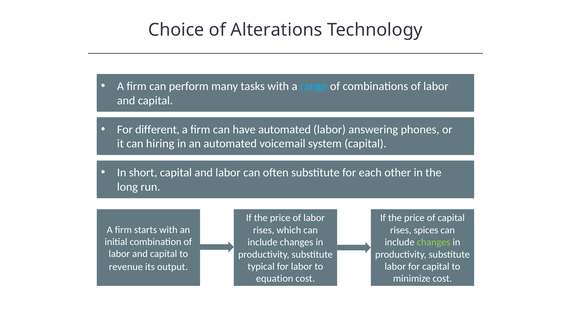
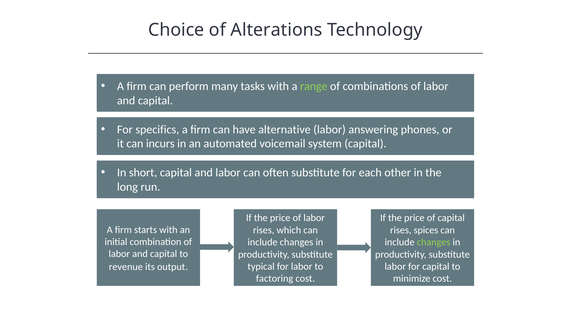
range colour: light blue -> light green
different: different -> specifics
have automated: automated -> alternative
hiring: hiring -> incurs
equation: equation -> factoring
